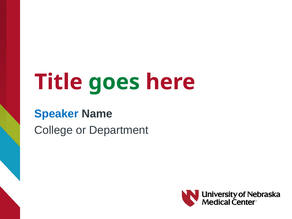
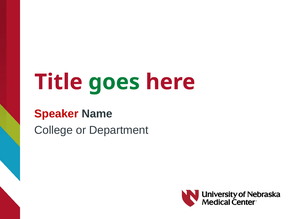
Speaker colour: blue -> red
